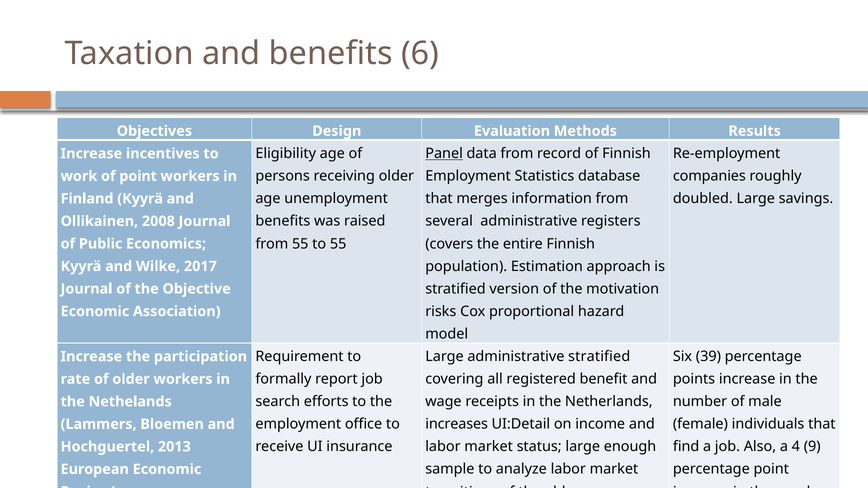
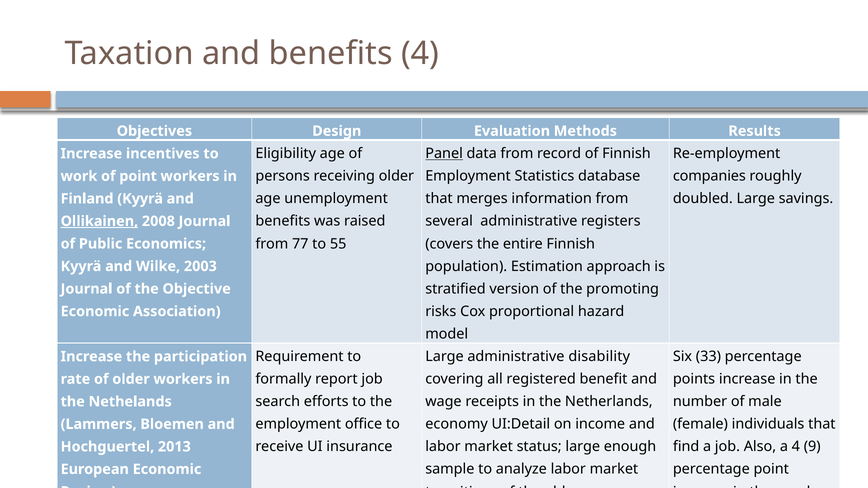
benefits 6: 6 -> 4
Ollikainen underline: none -> present
from 55: 55 -> 77
2017: 2017 -> 2003
motivation: motivation -> promoting
administrative stratified: stratified -> disability
39: 39 -> 33
increases: increases -> economy
